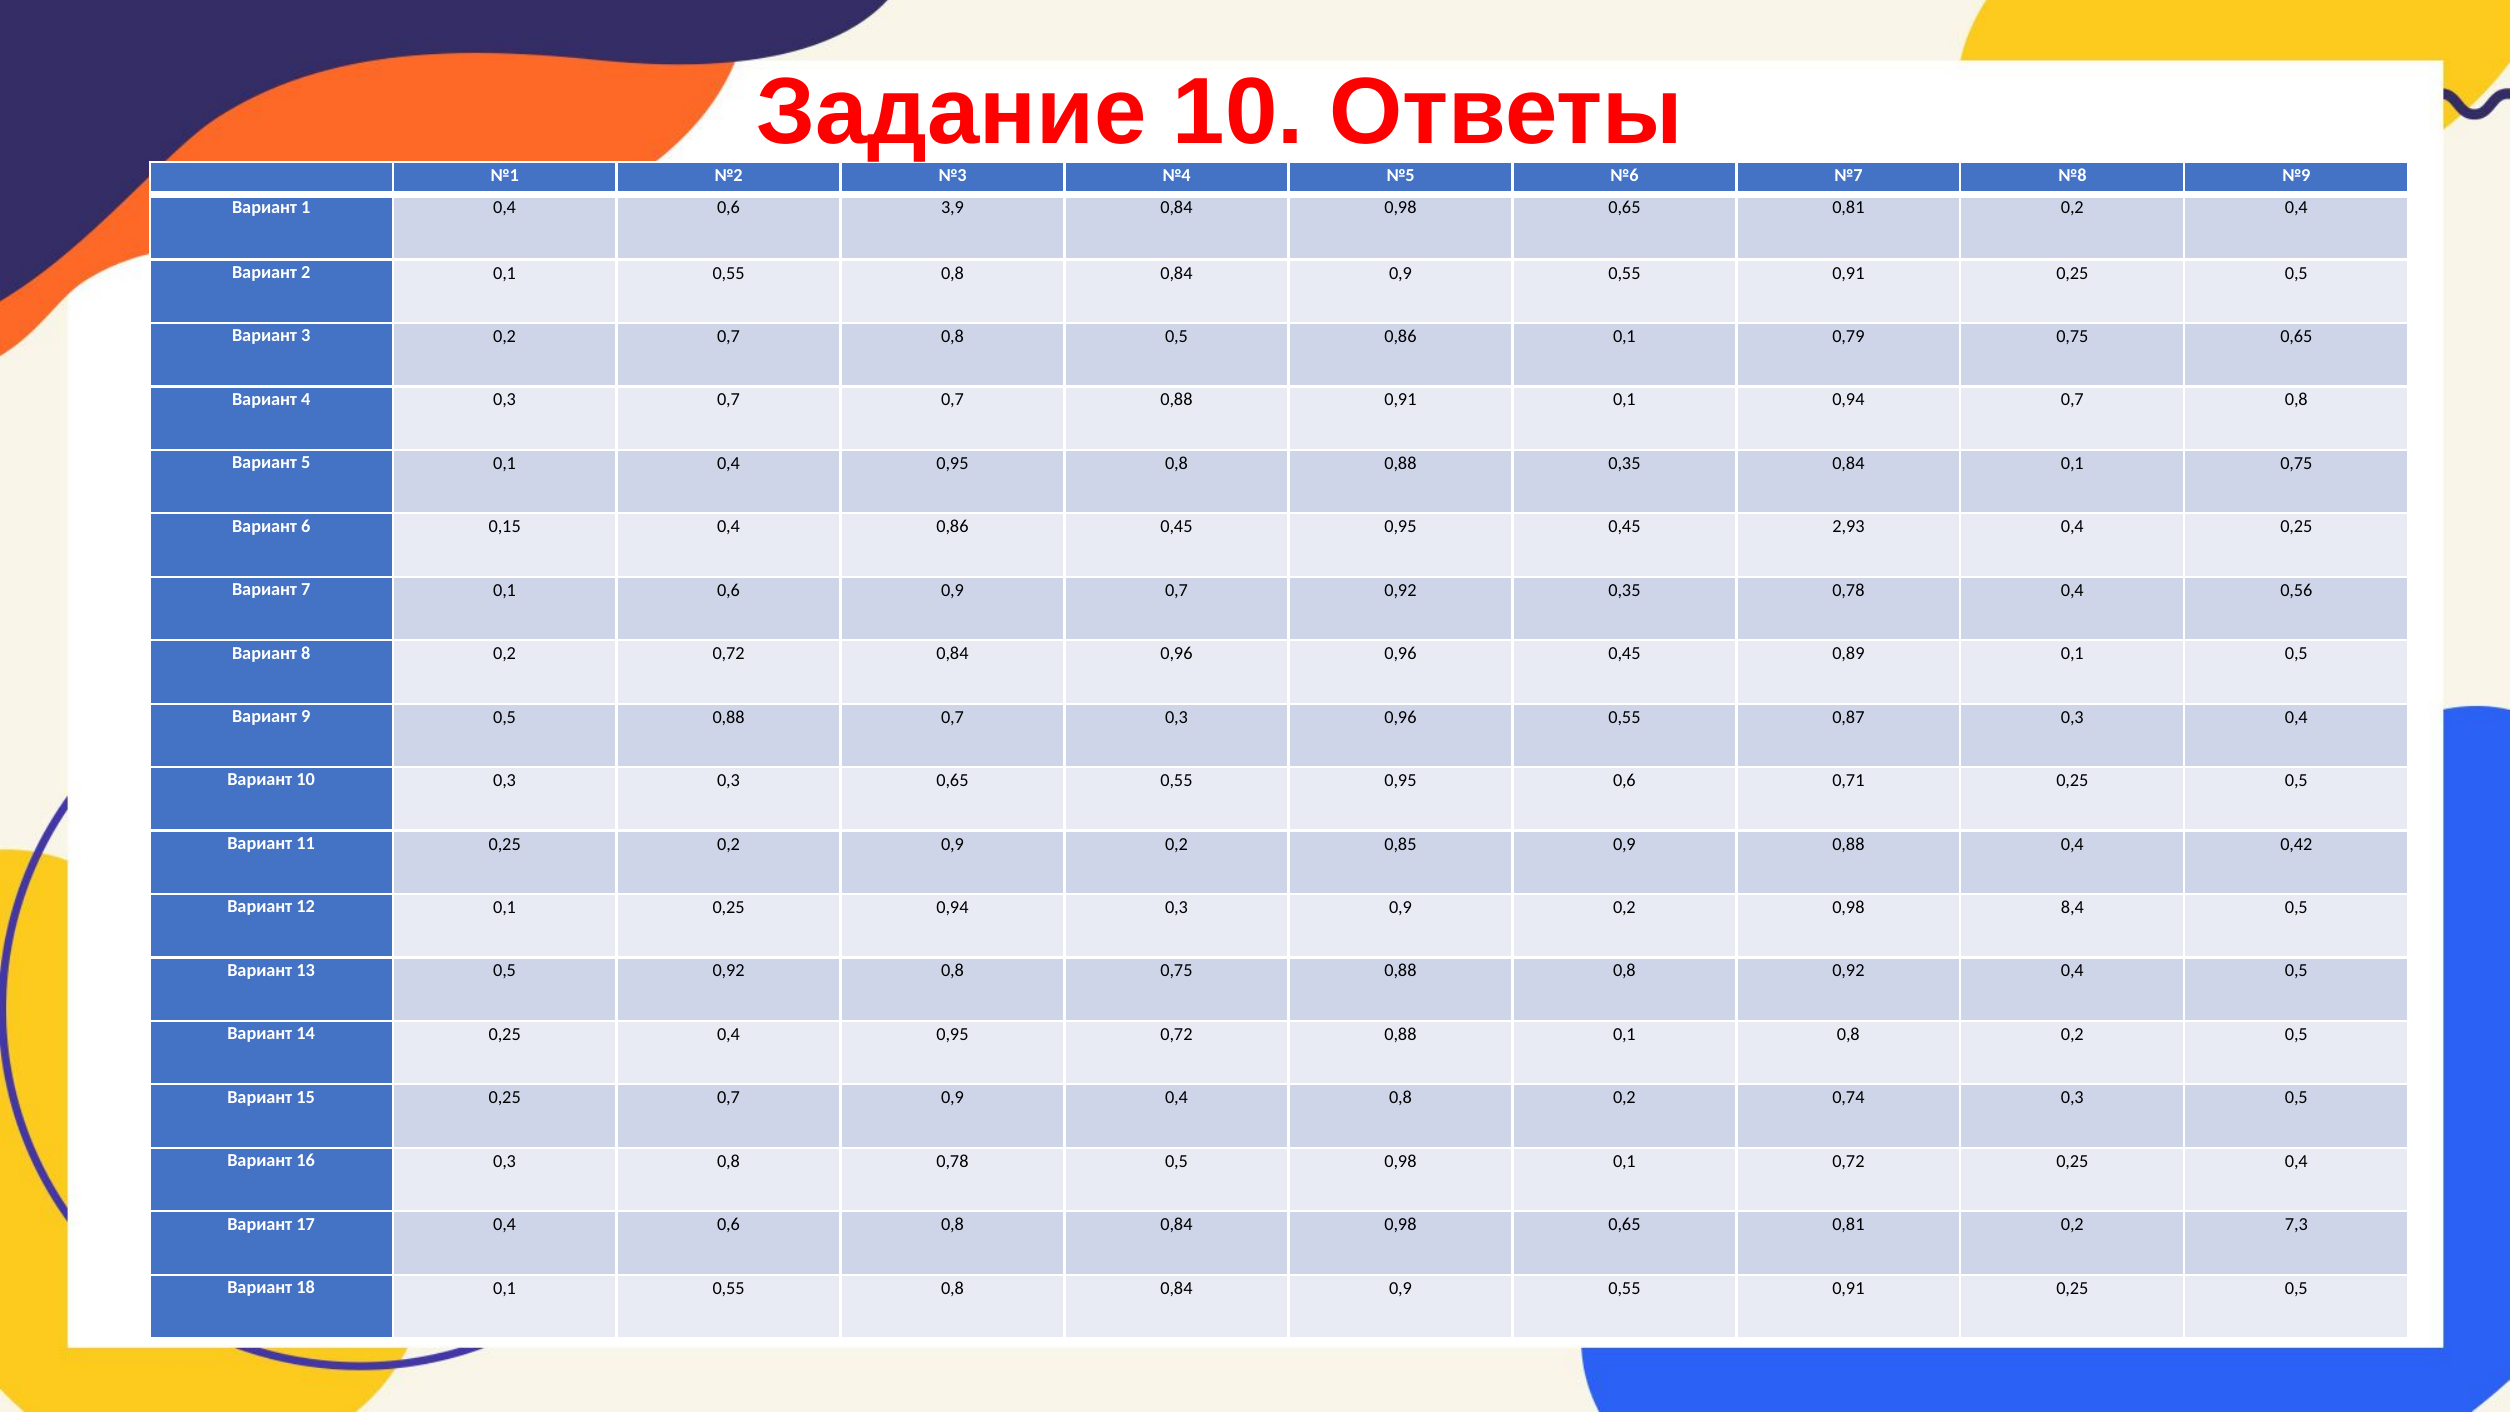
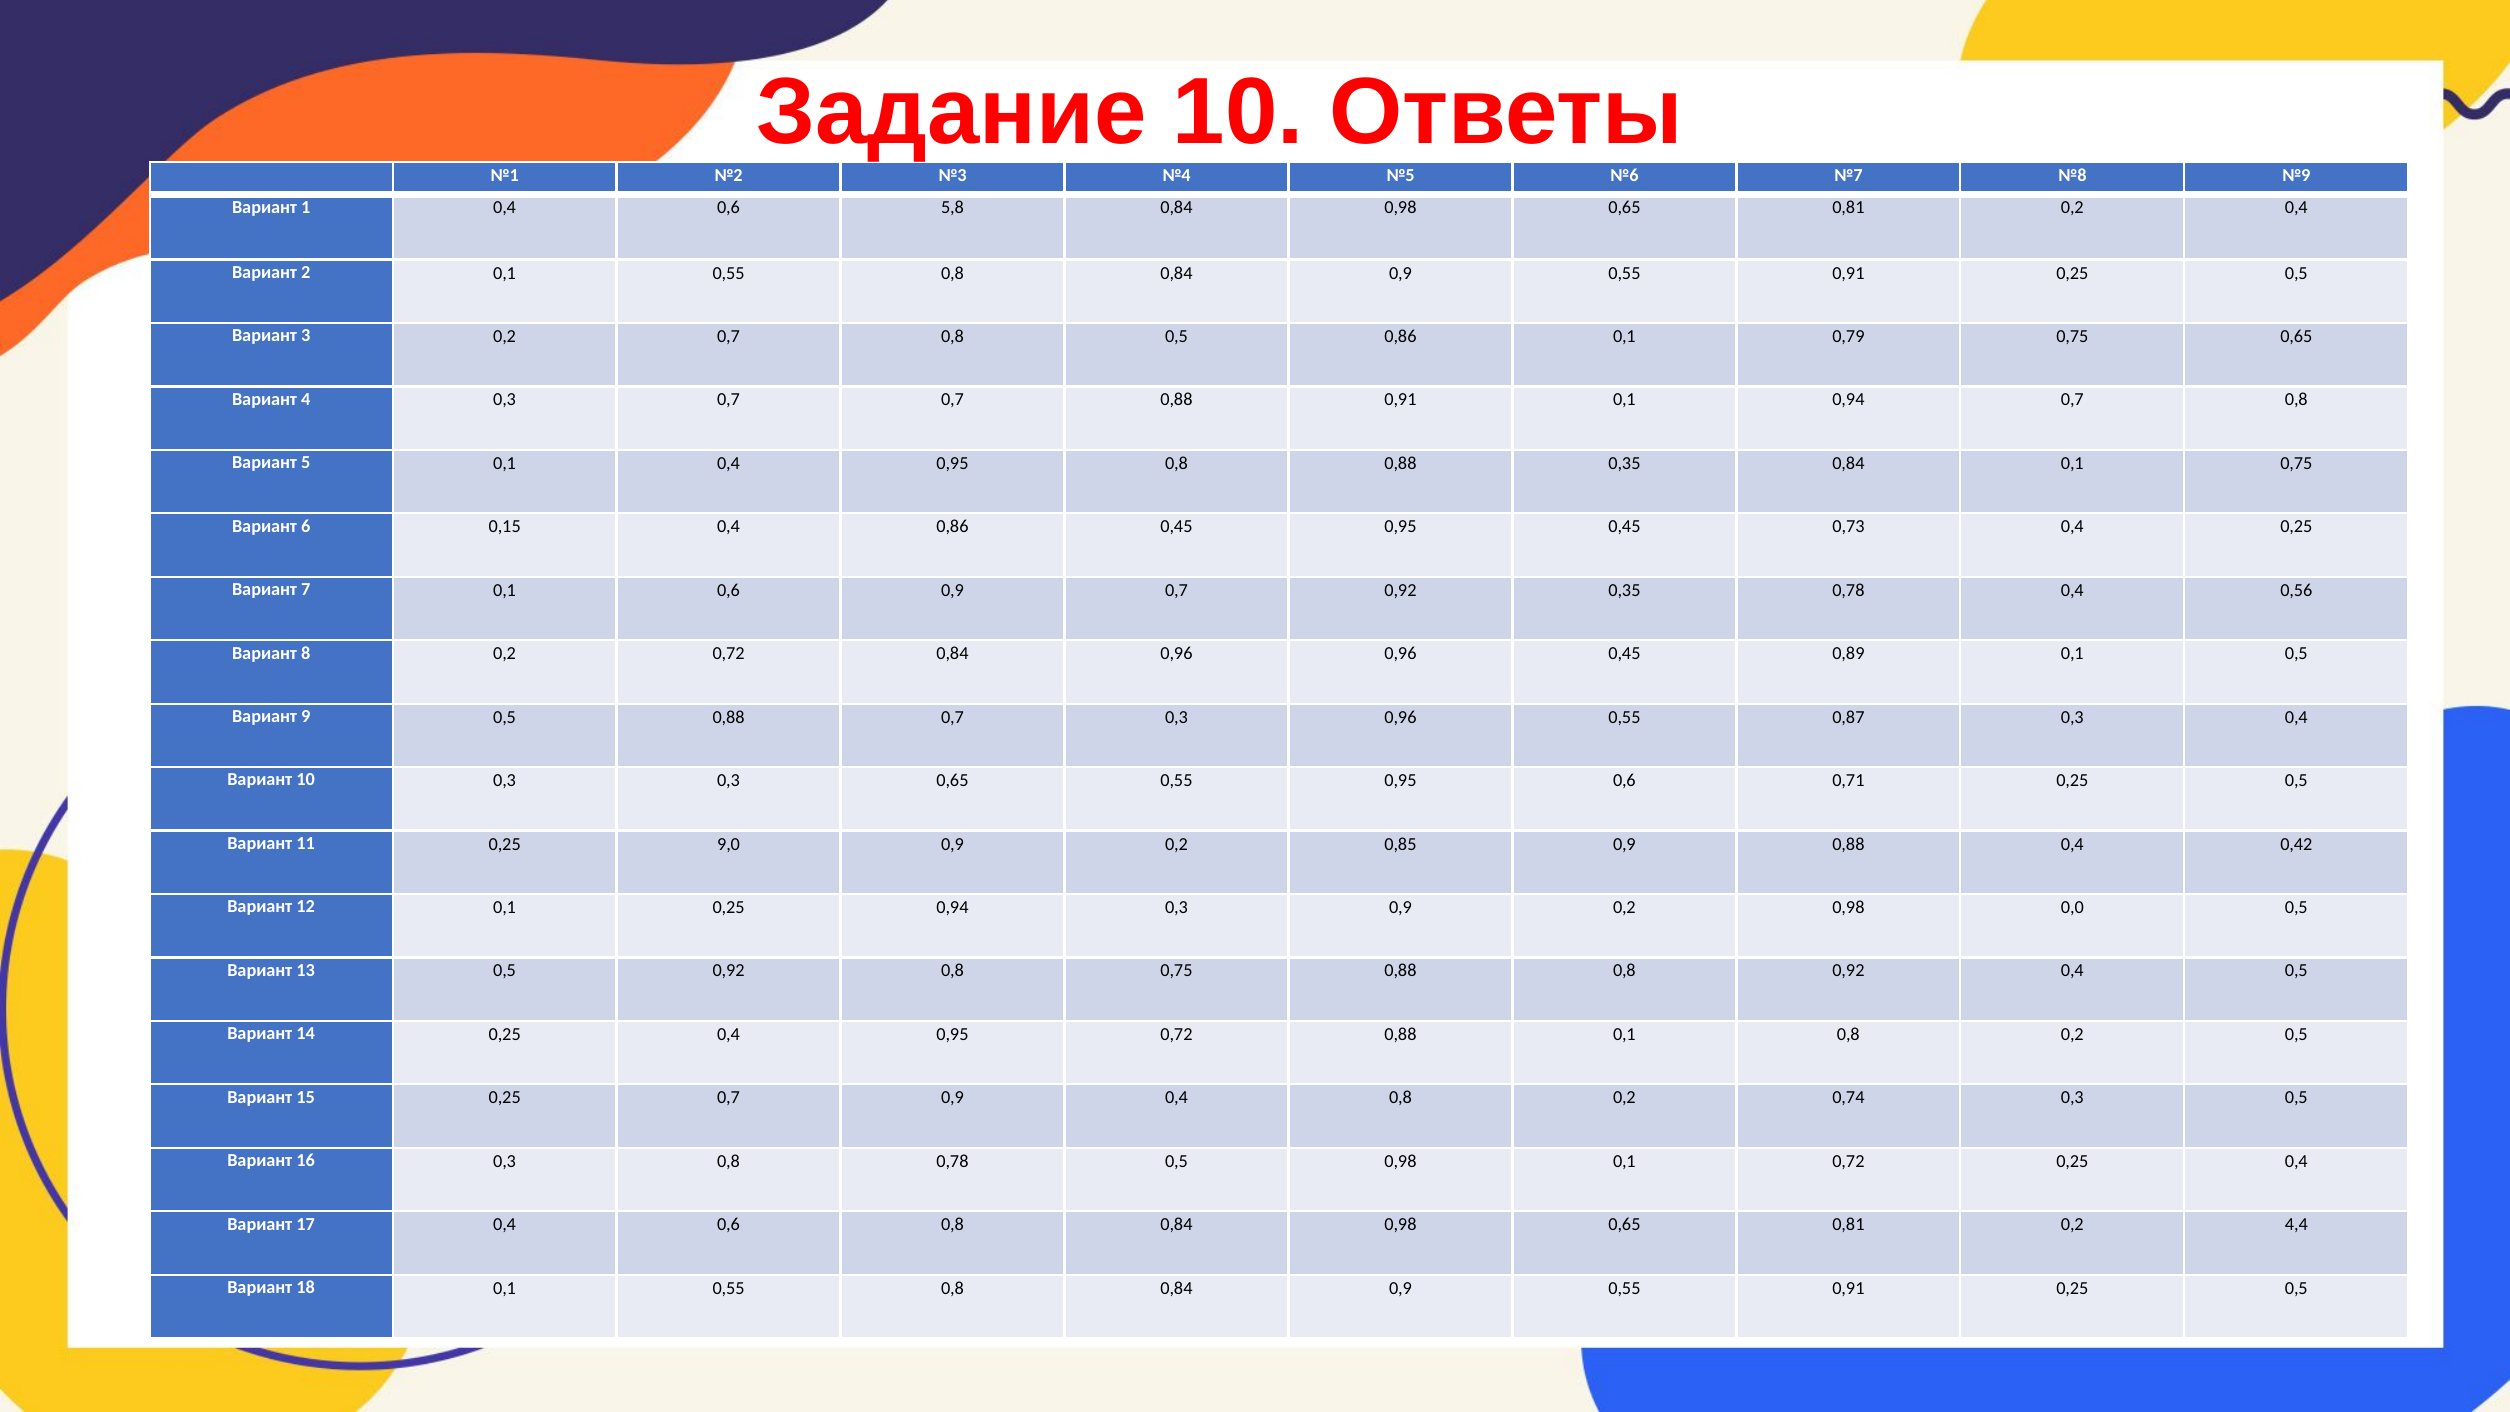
3,9: 3,9 -> 5,8
2,93: 2,93 -> 0,73
0,25 0,2: 0,2 -> 9,0
8,4: 8,4 -> 0,0
7,3: 7,3 -> 4,4
